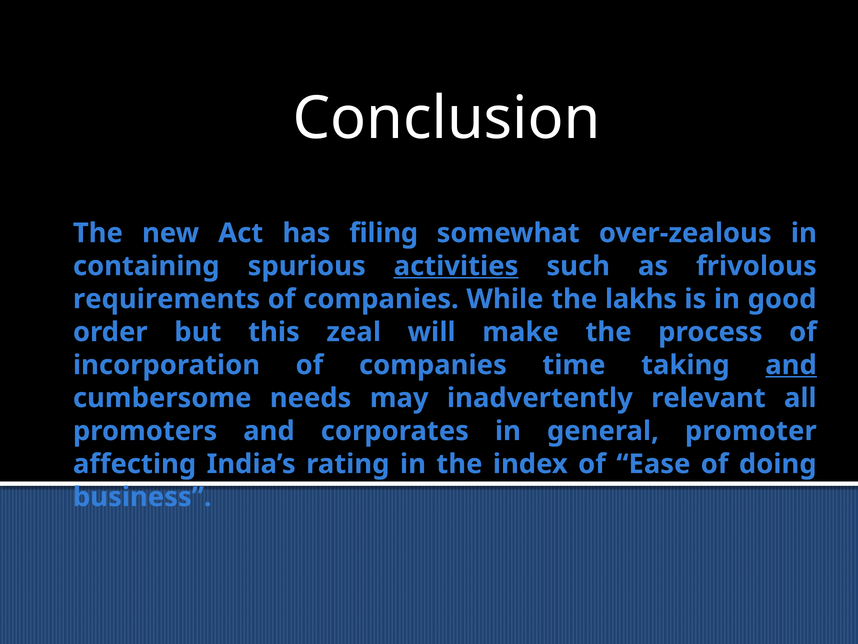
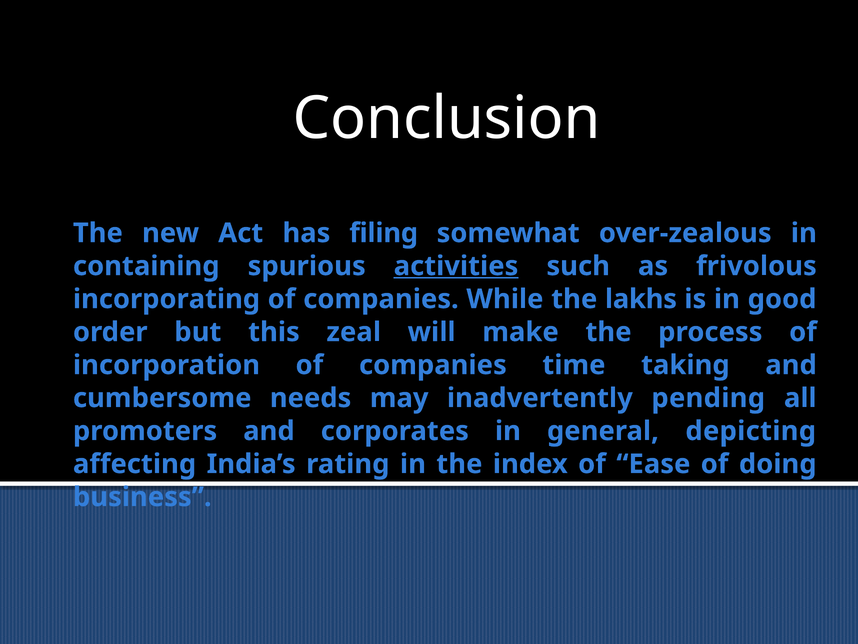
requirements: requirements -> incorporating
and at (791, 365) underline: present -> none
relevant: relevant -> pending
promoter: promoter -> depicting
